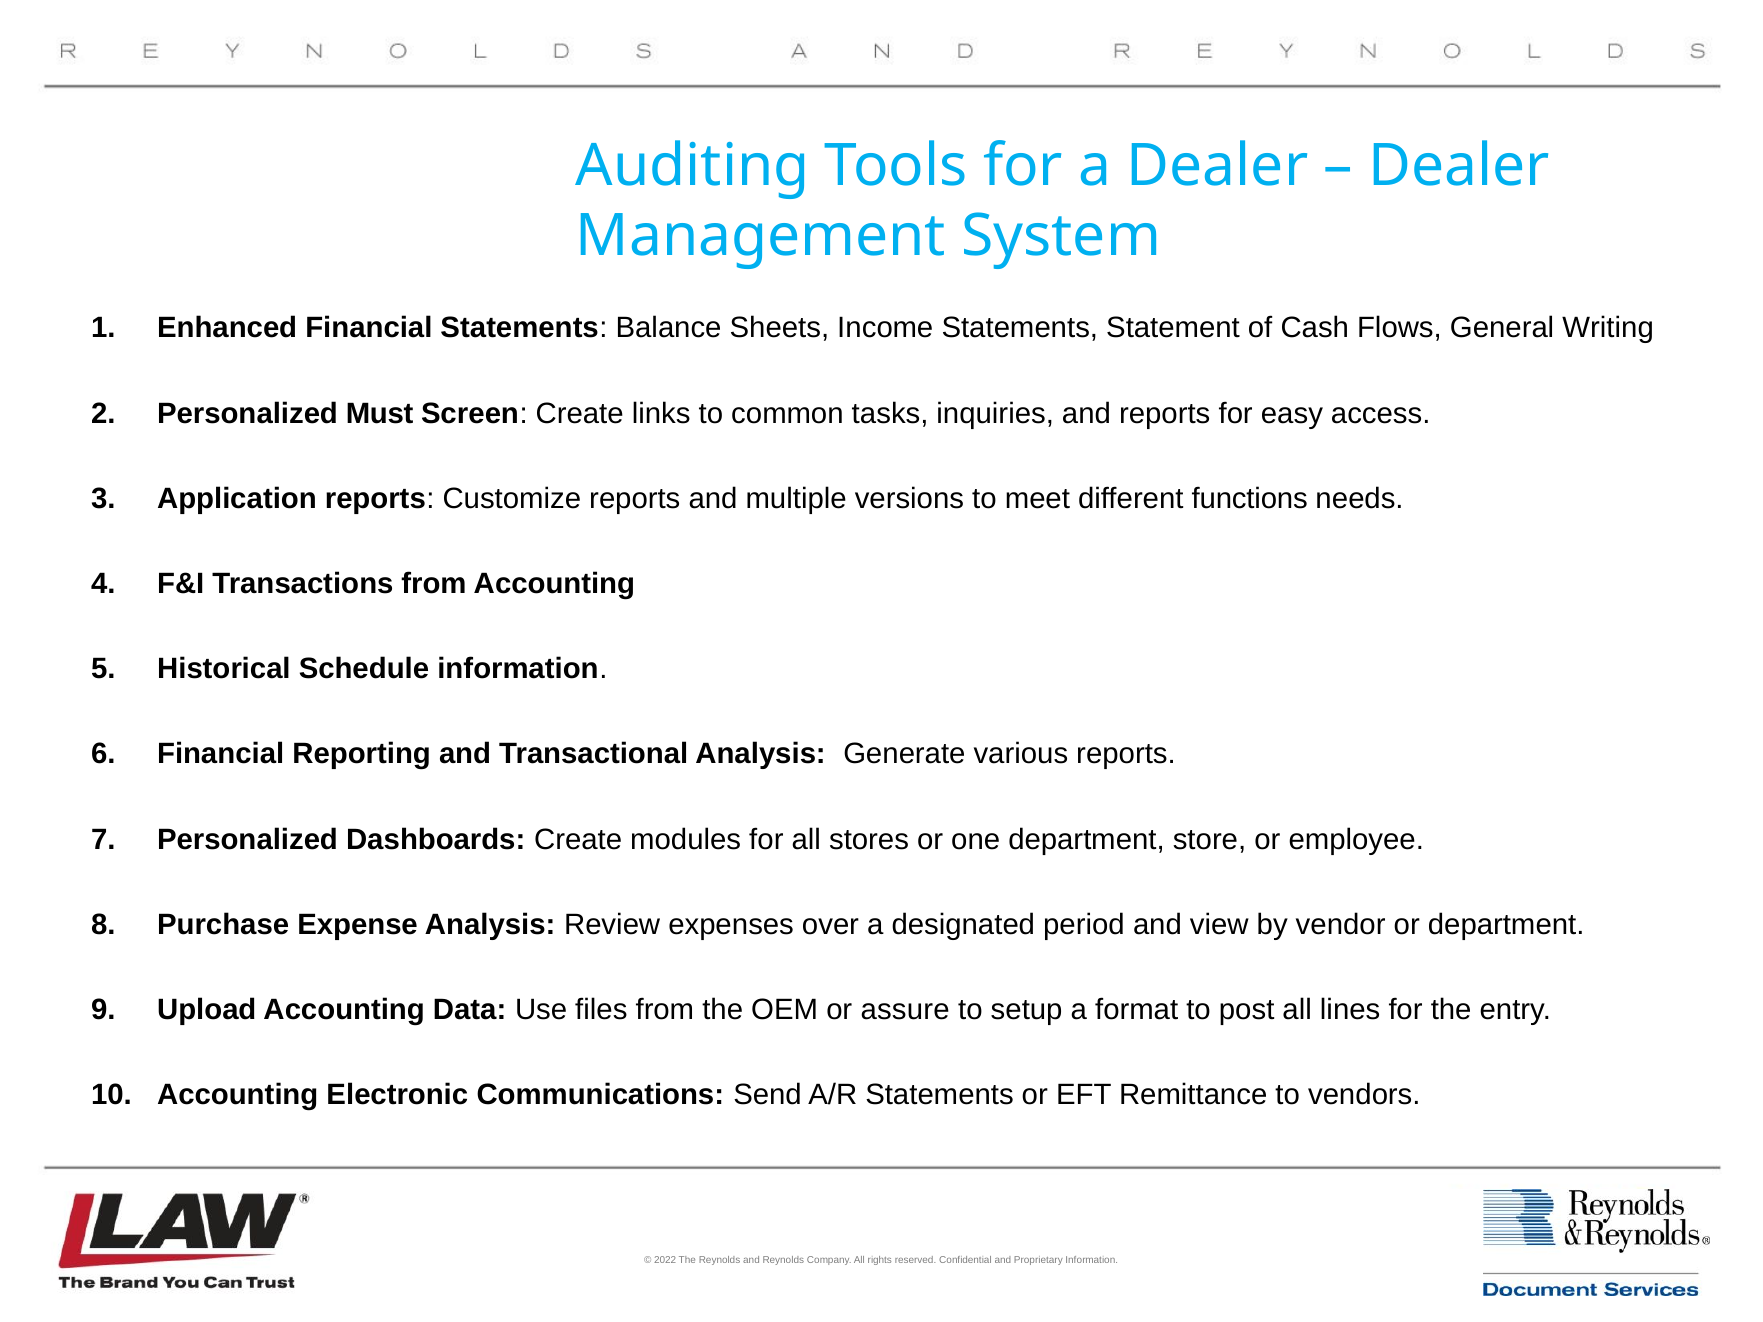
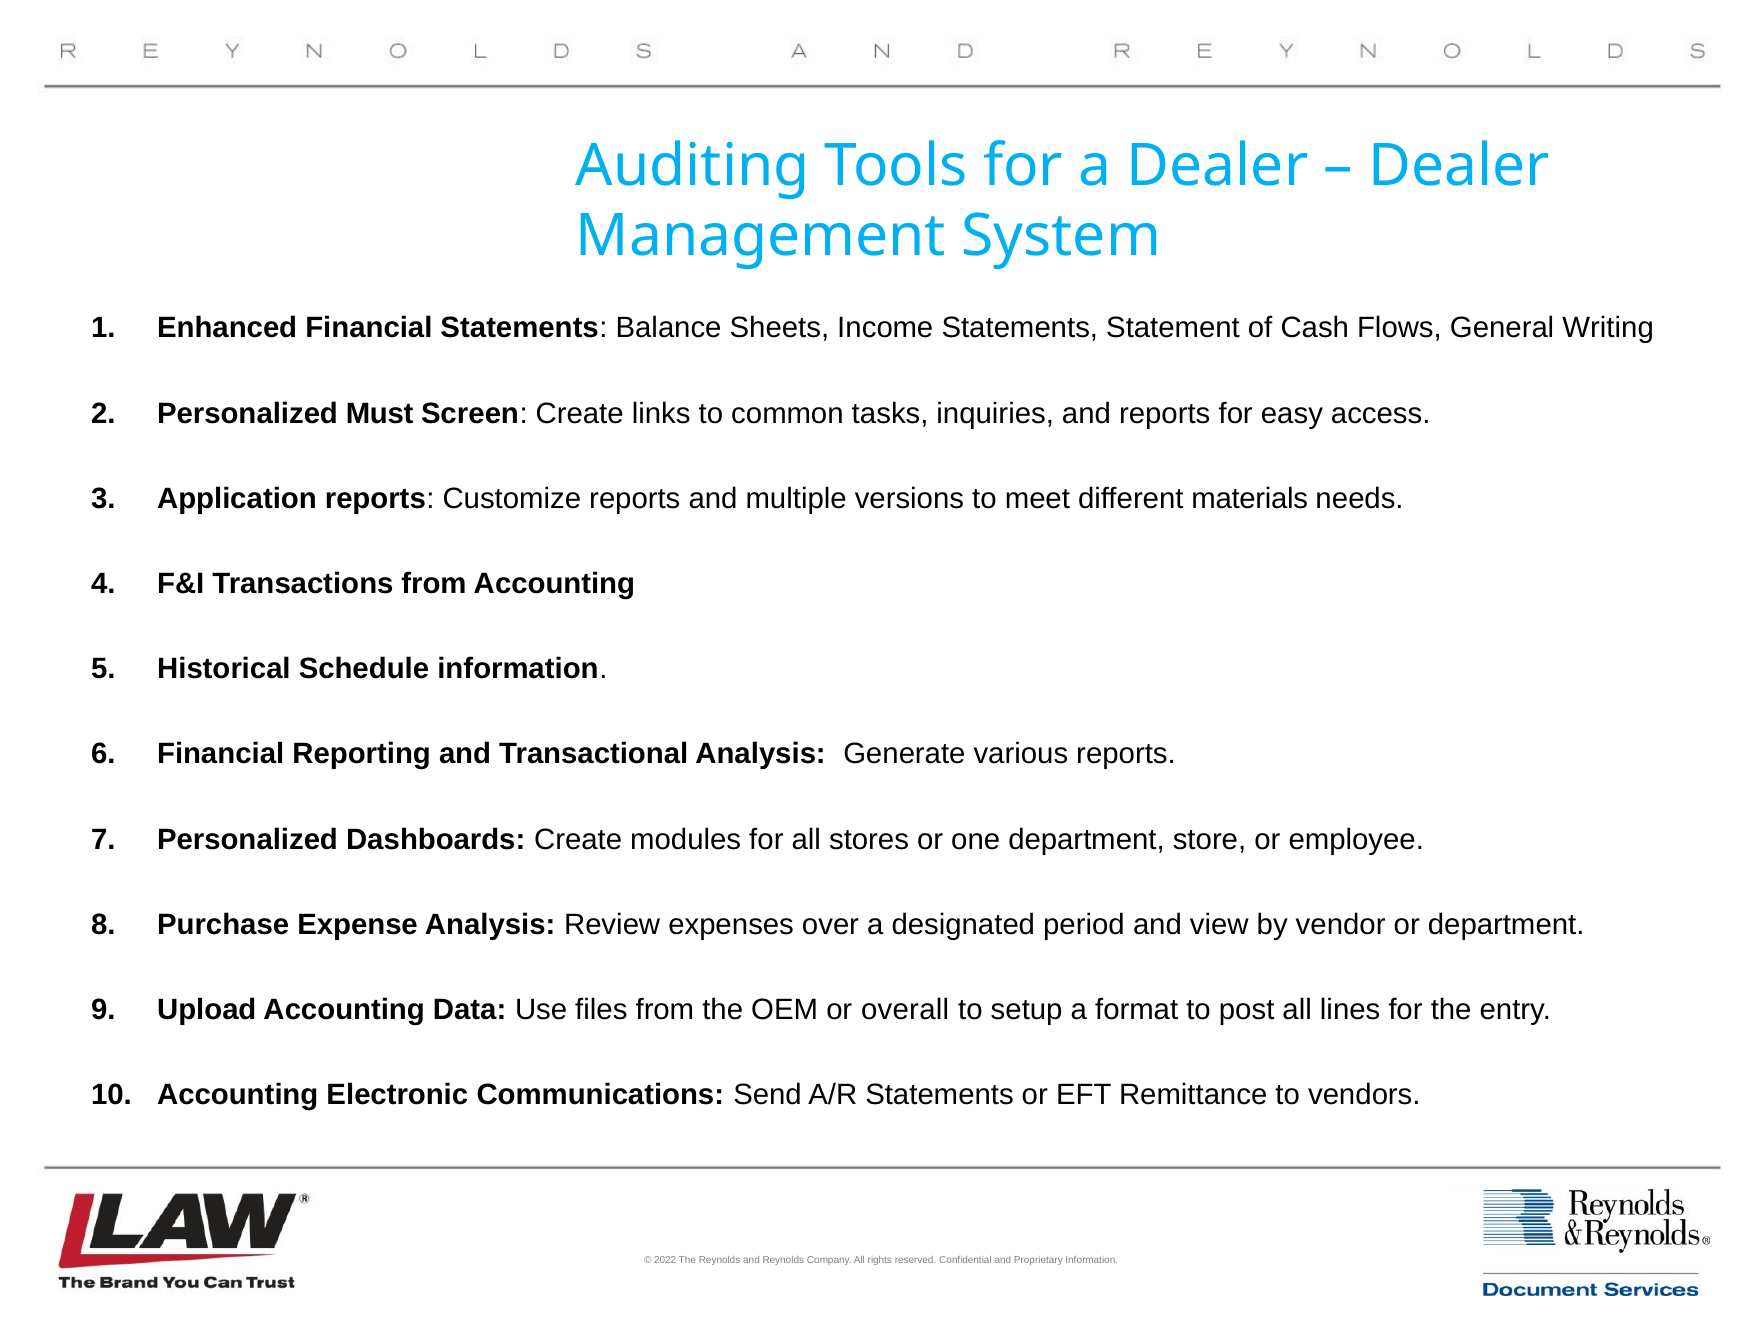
functions: functions -> materials
assure: assure -> overall
